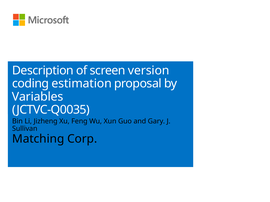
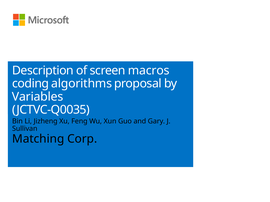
version: version -> macros
estimation: estimation -> algorithms
